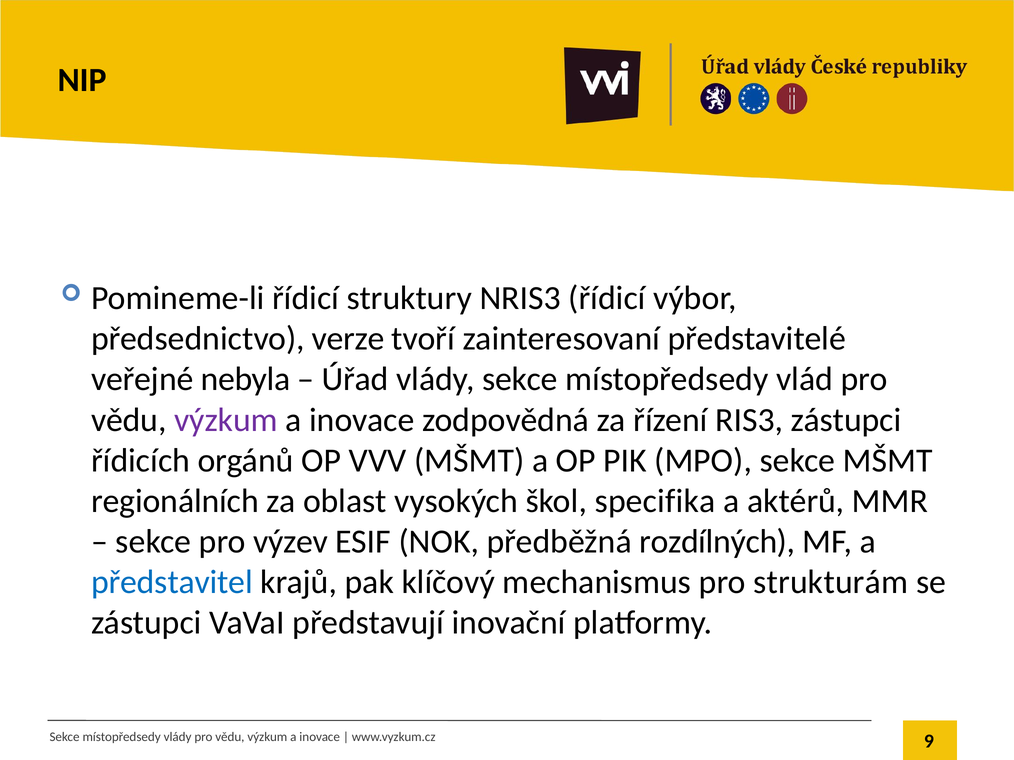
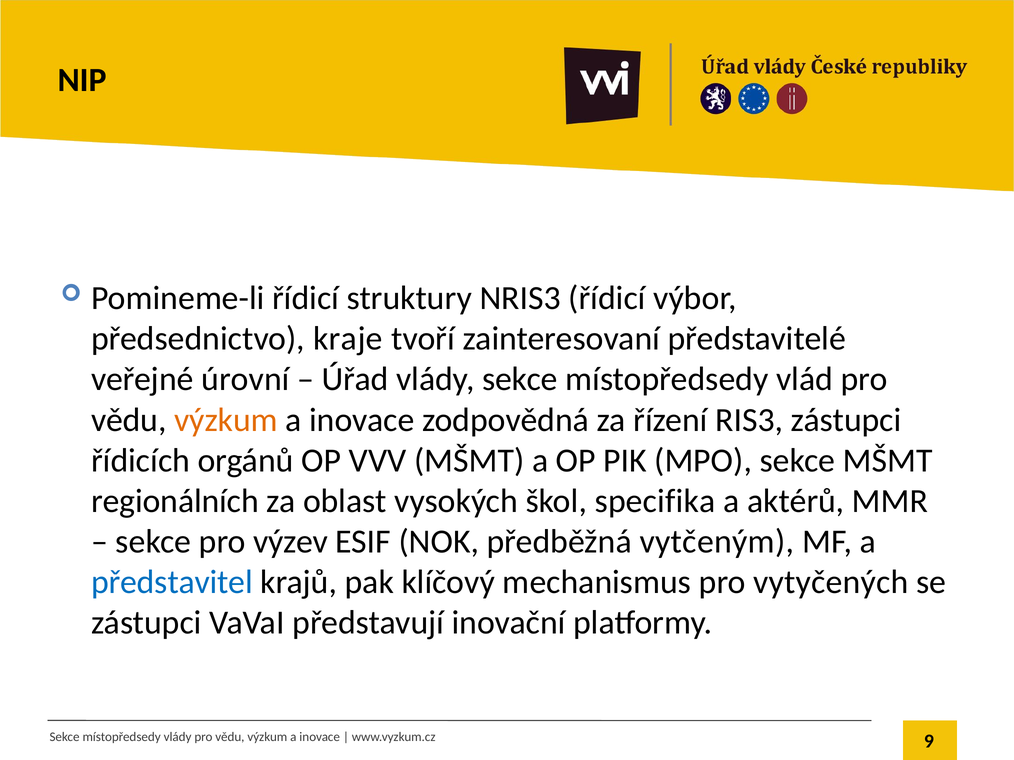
verze: verze -> kraje
nebyla: nebyla -> úrovní
výzkum at (226, 420) colour: purple -> orange
rozdílných: rozdílných -> vytčeným
strukturám: strukturám -> vytyčených
